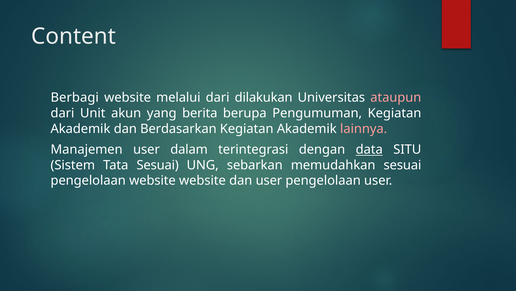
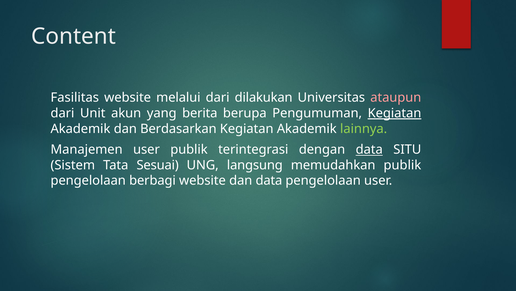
Berbagi: Berbagi -> Fasilitas
Kegiatan at (395, 113) underline: none -> present
lainnya colour: pink -> light green
user dalam: dalam -> publik
sebarkan: sebarkan -> langsung
memudahkan sesuai: sesuai -> publik
pengelolaan website: website -> berbagi
dan user: user -> data
